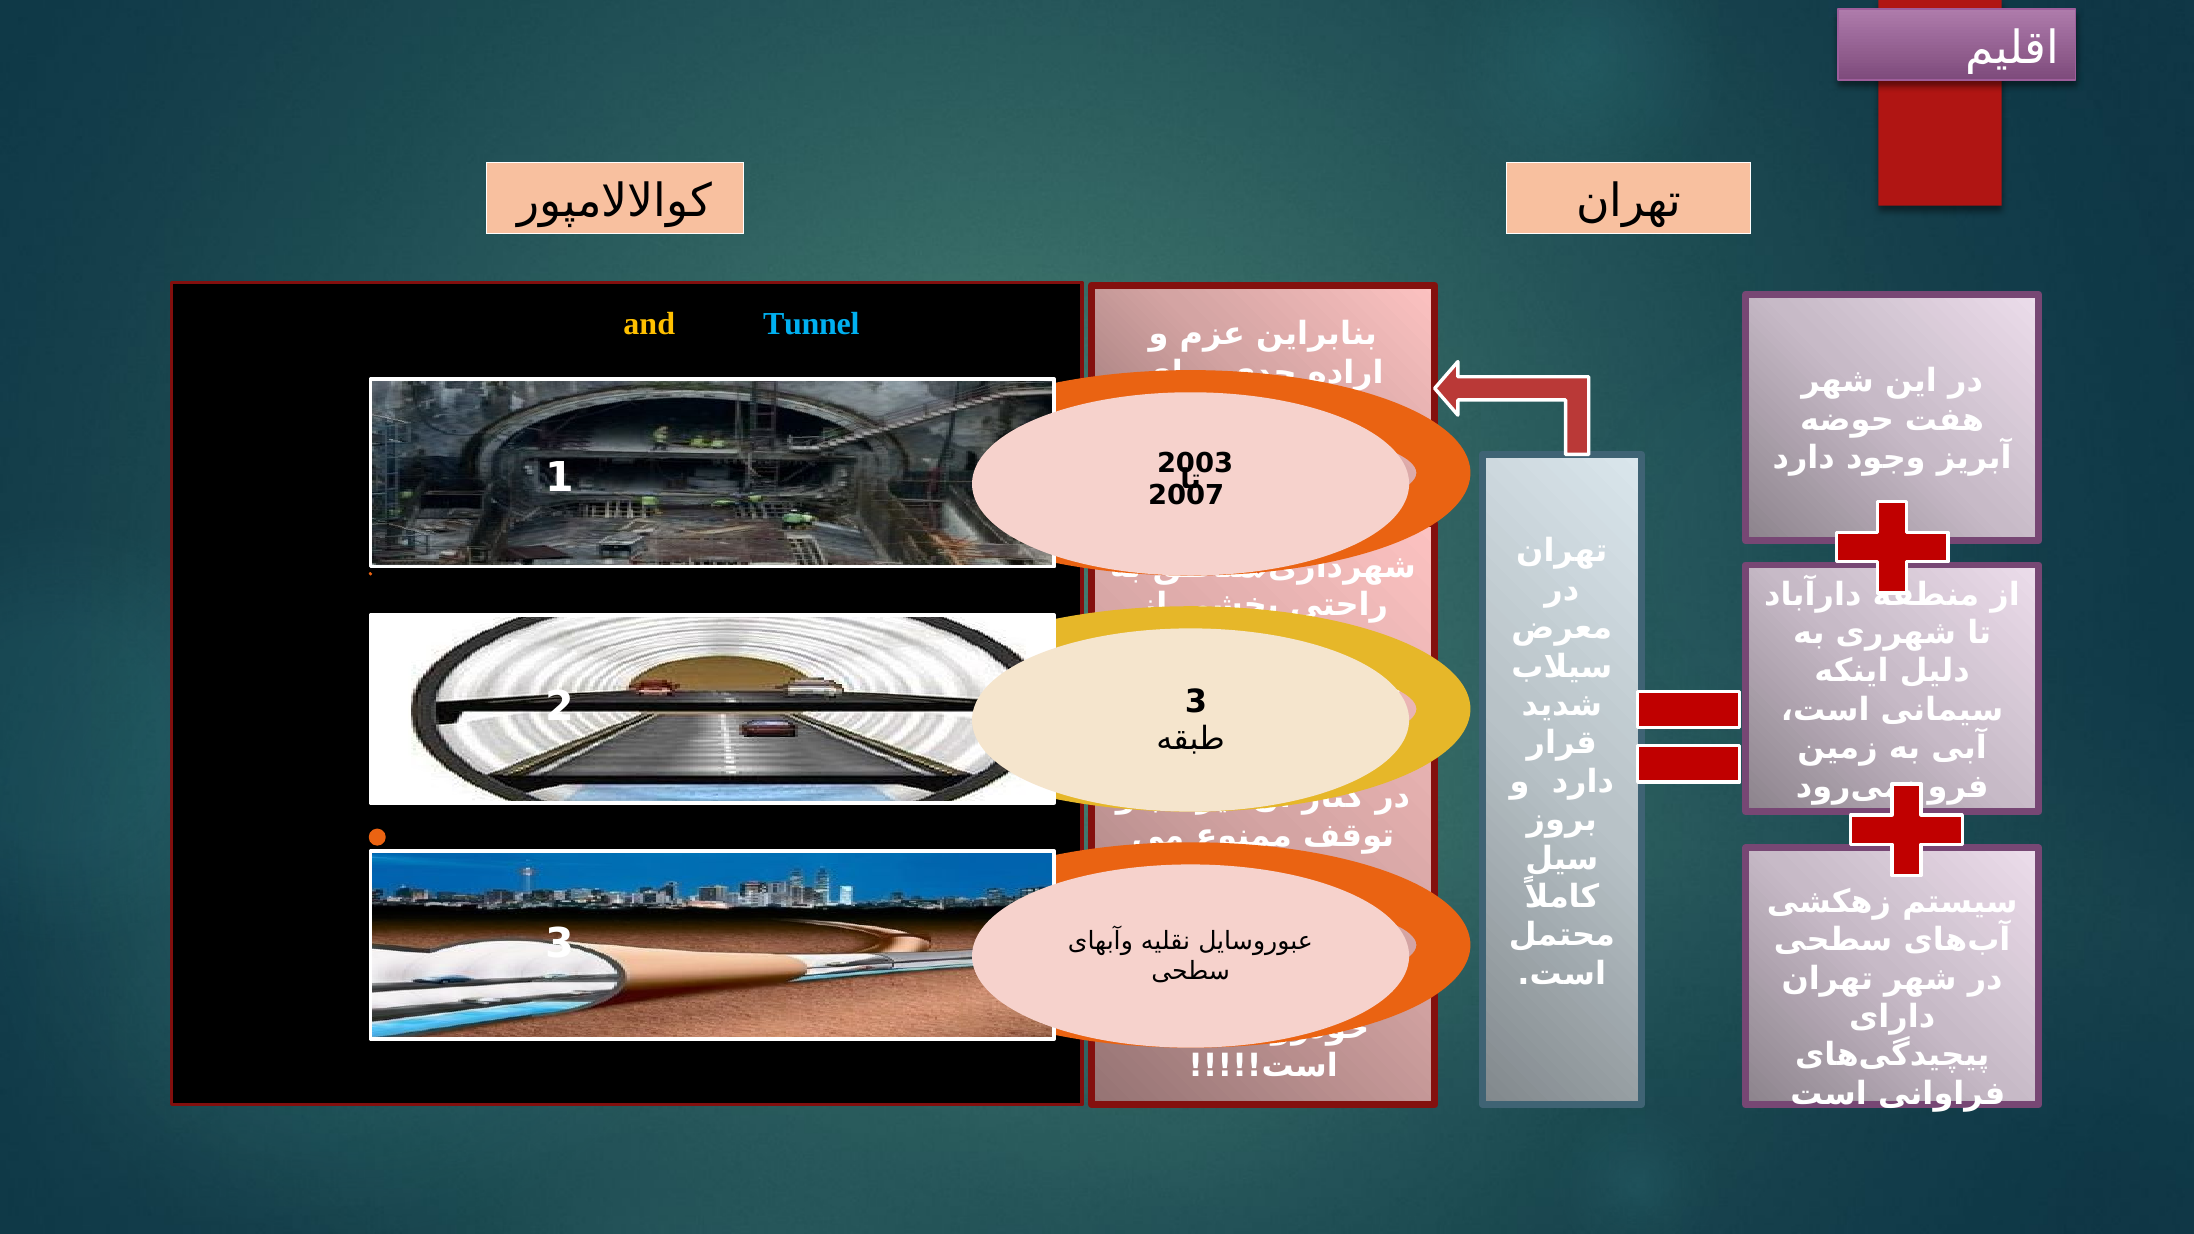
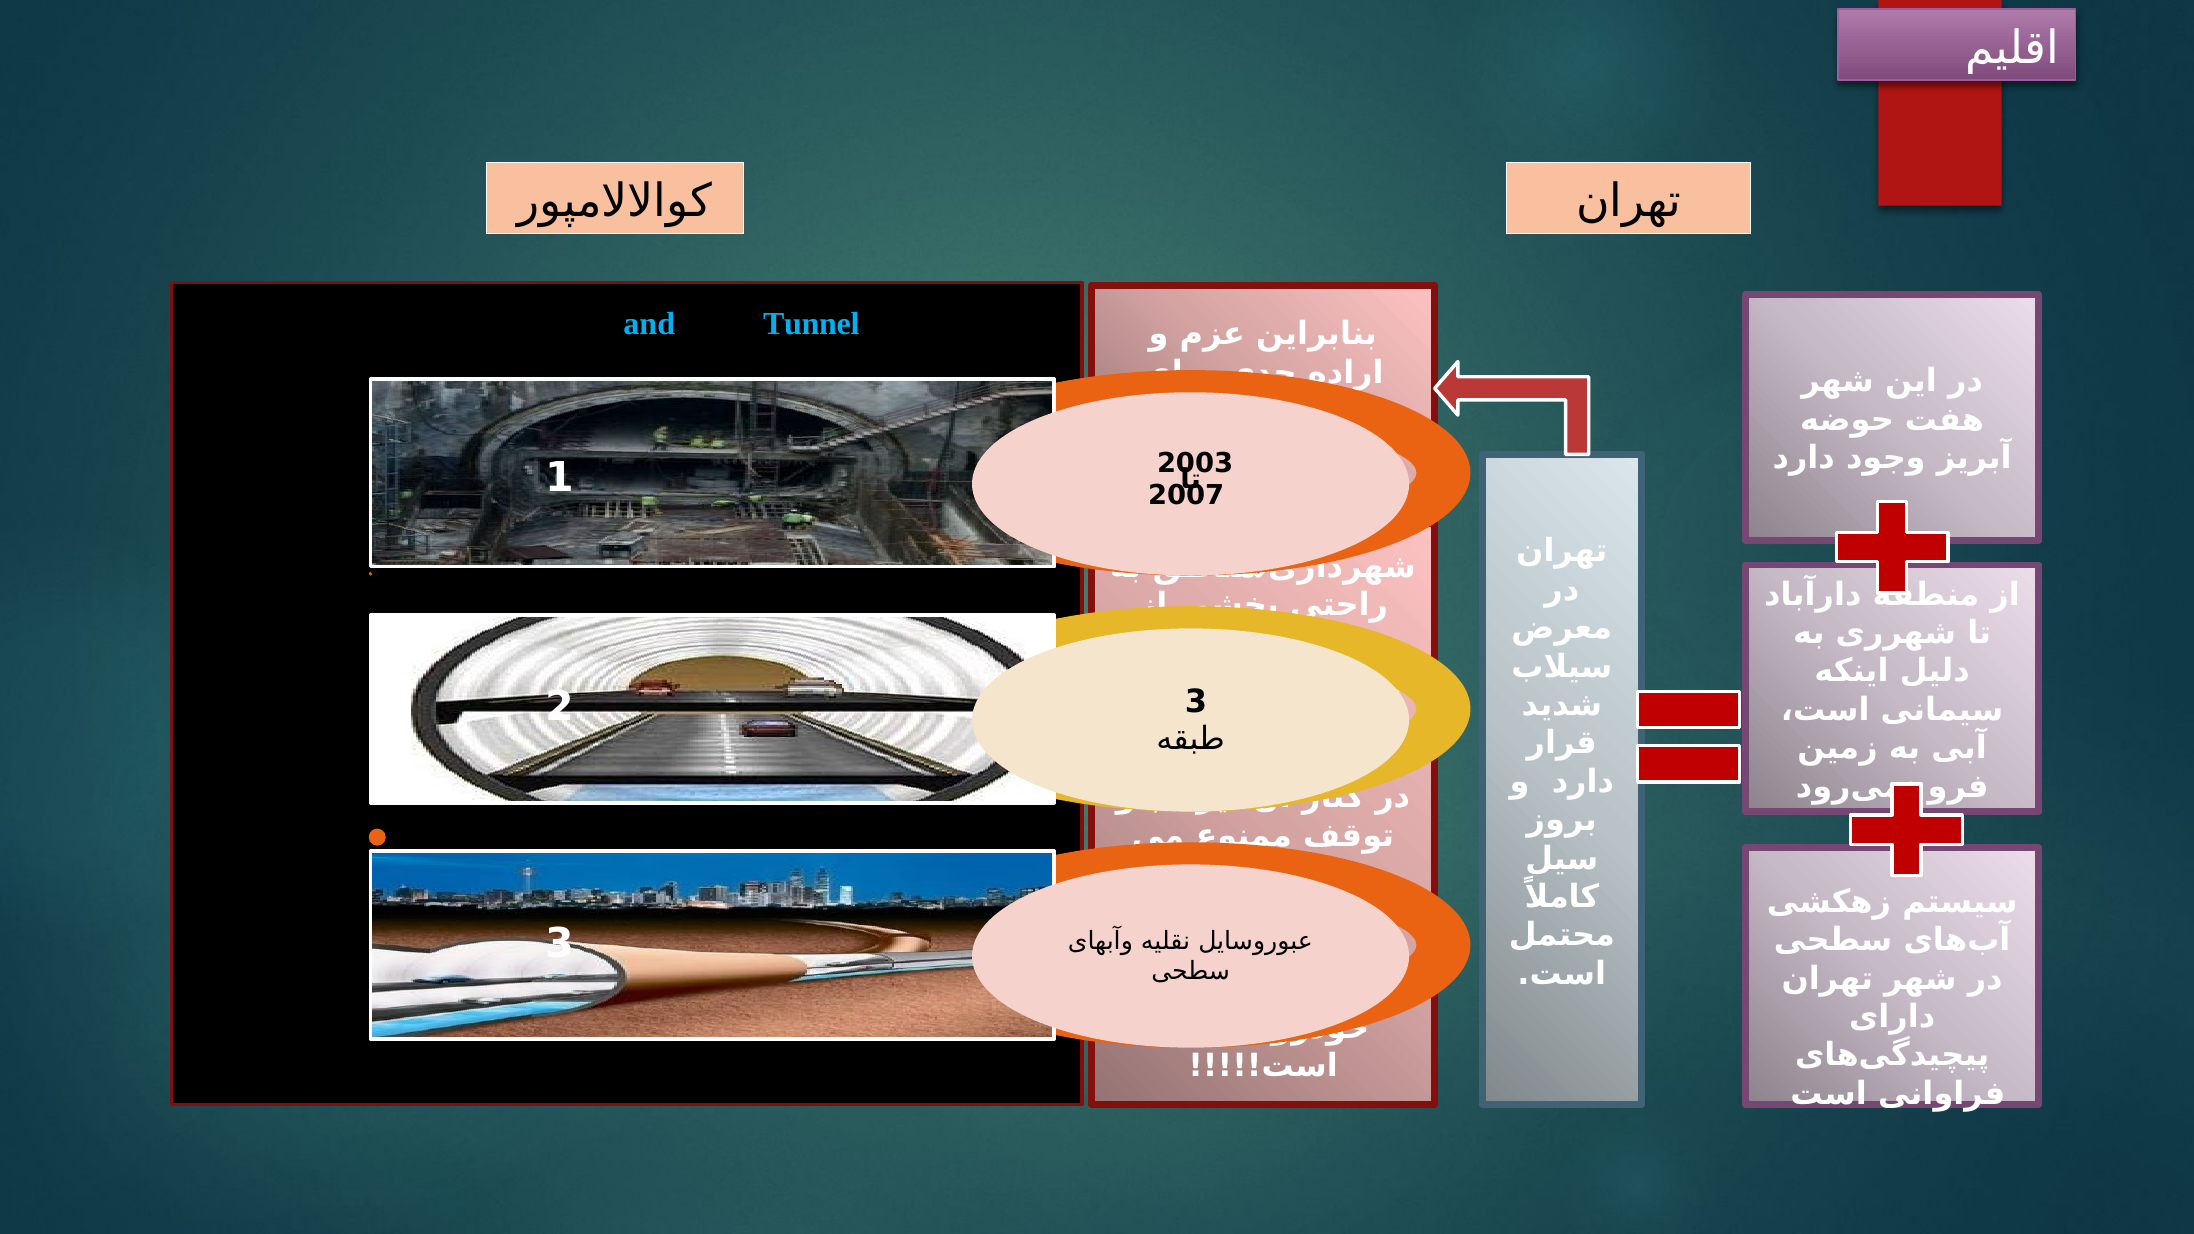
and at (649, 324) colour: yellow -> light blue
